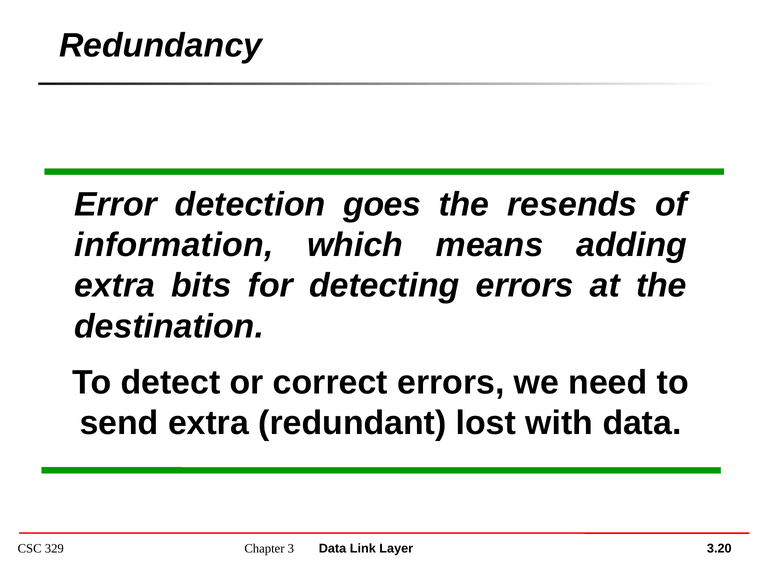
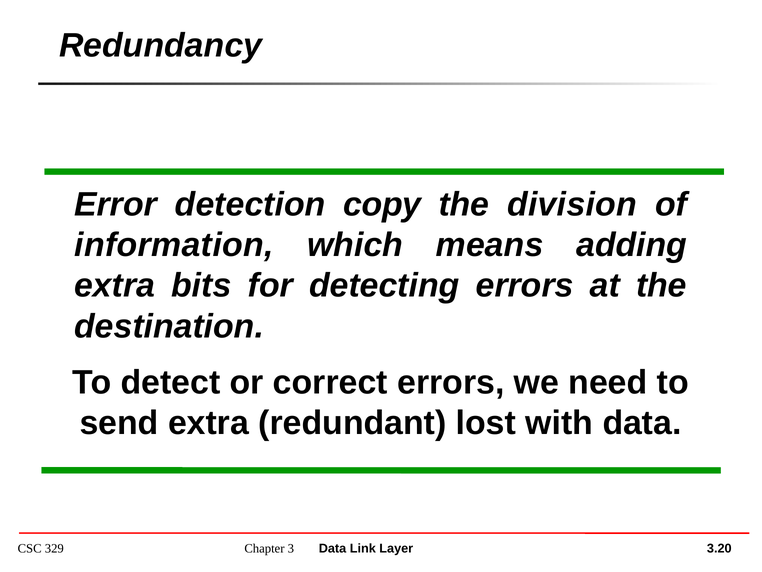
goes: goes -> copy
resends: resends -> division
